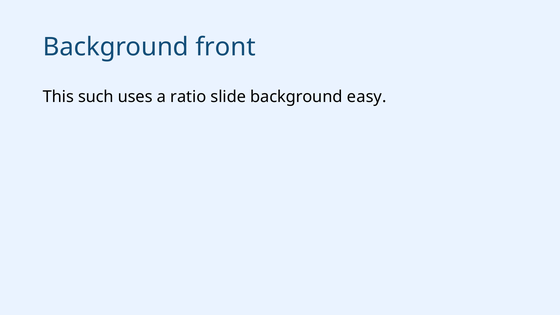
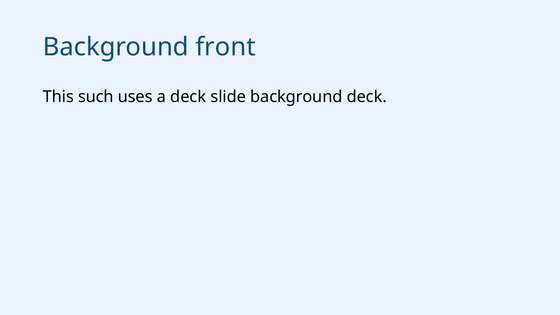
a ratio: ratio -> deck
background easy: easy -> deck
